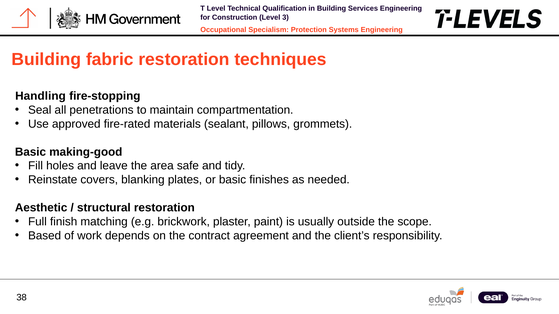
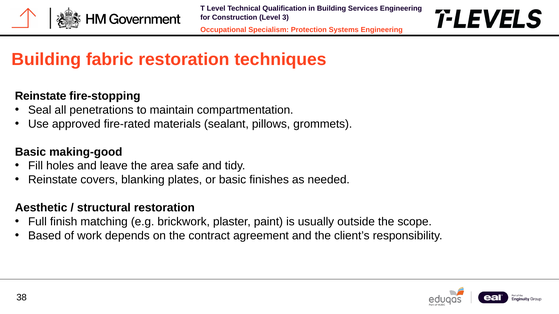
Handling at (40, 96): Handling -> Reinstate
